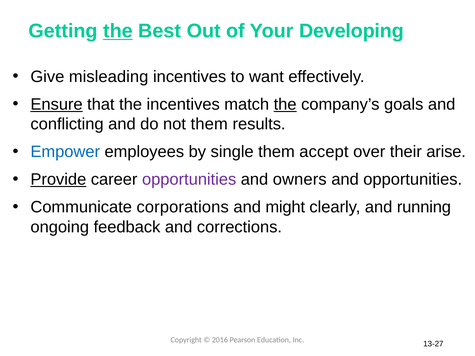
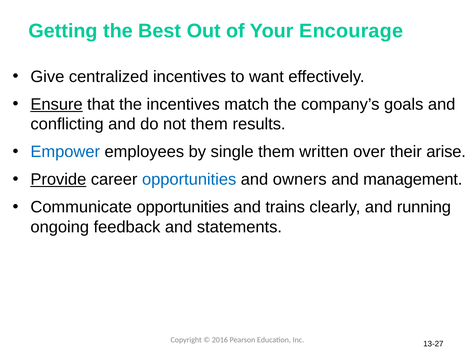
the at (118, 31) underline: present -> none
Developing: Developing -> Encourage
misleading: misleading -> centralized
the at (285, 104) underline: present -> none
accept: accept -> written
opportunities at (189, 180) colour: purple -> blue
and opportunities: opportunities -> management
Communicate corporations: corporations -> opportunities
might: might -> trains
corrections: corrections -> statements
